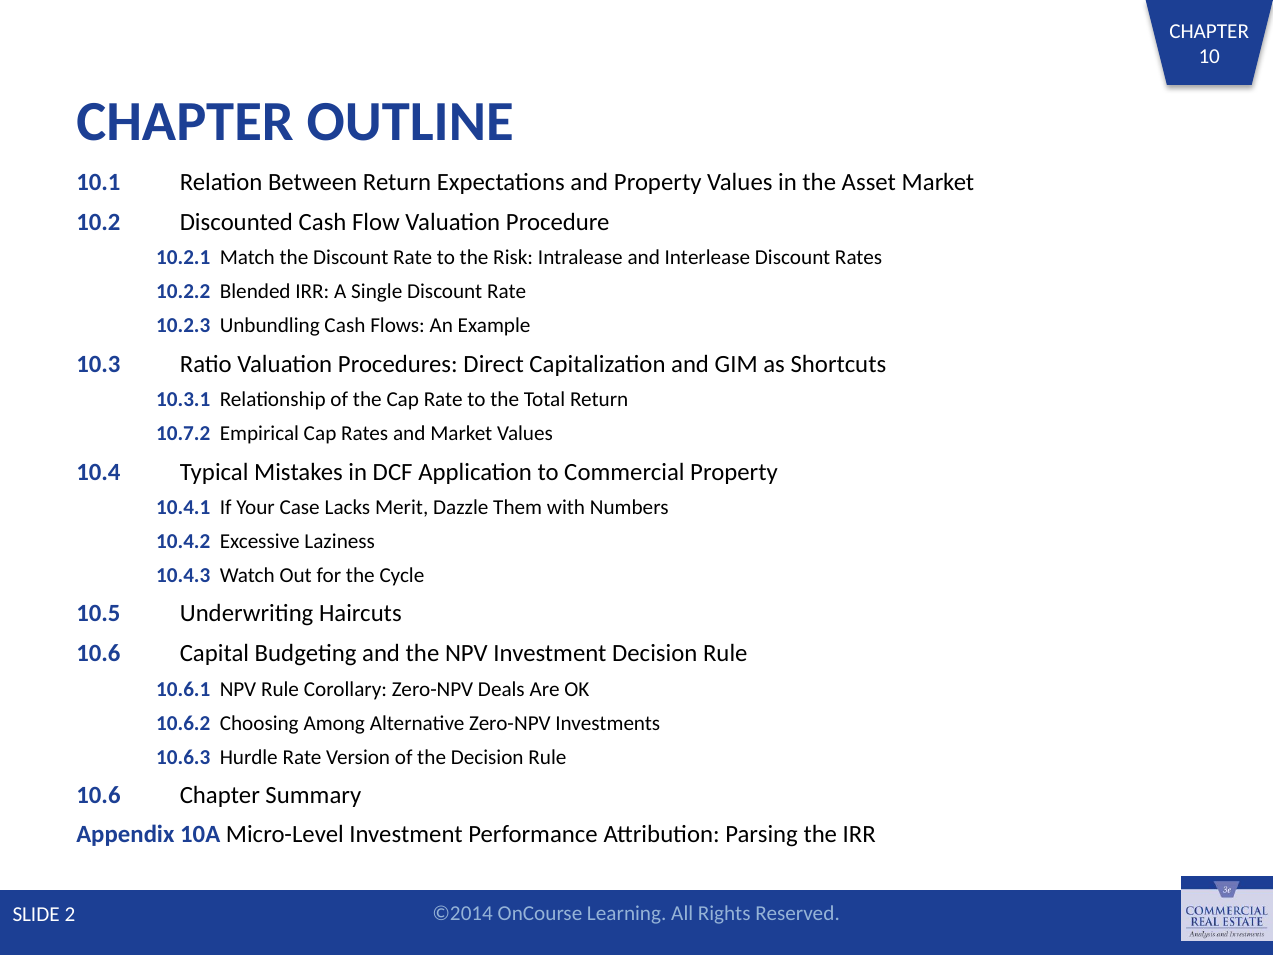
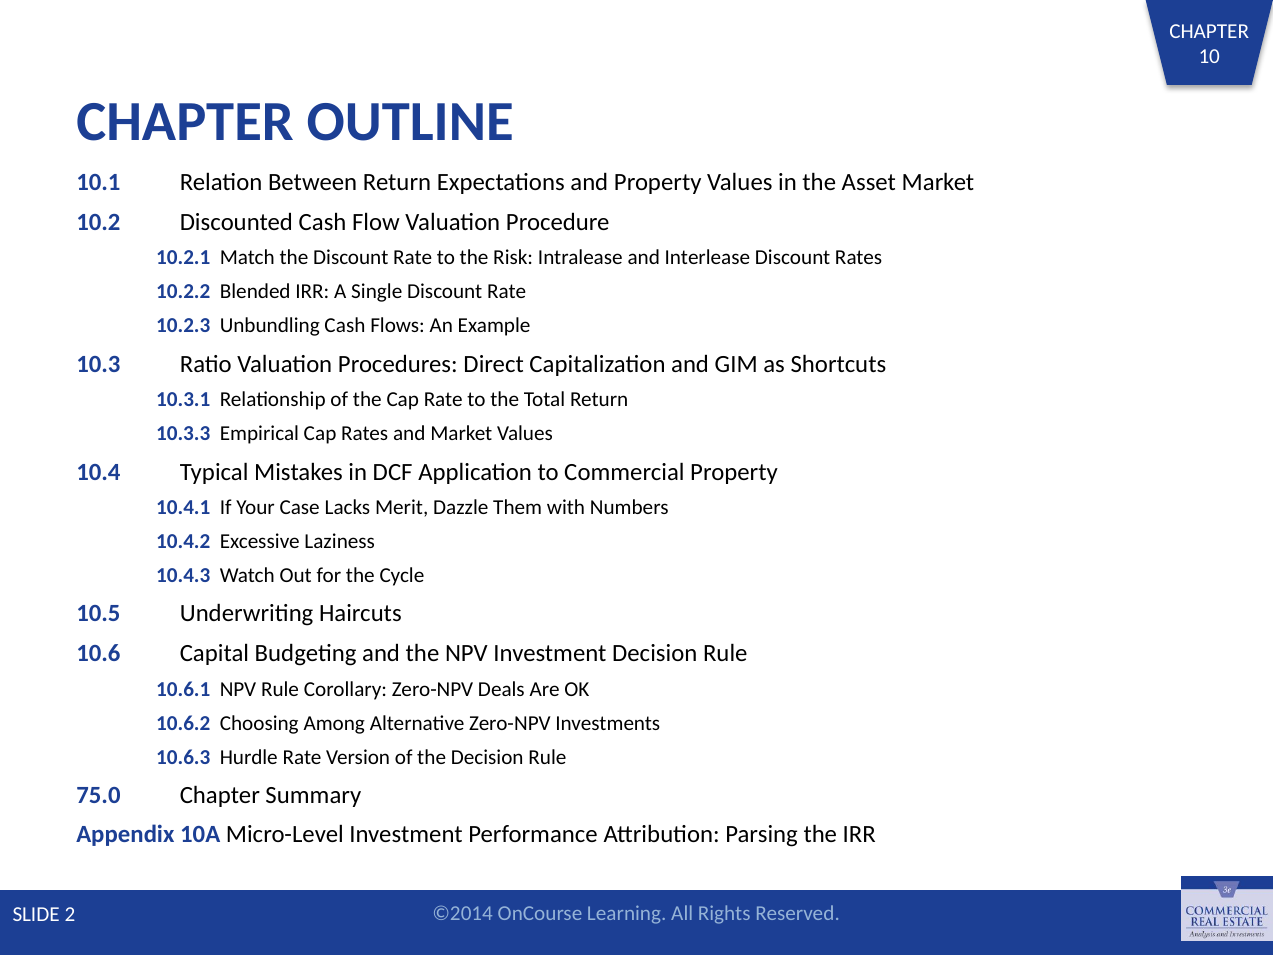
10.7.2: 10.7.2 -> 10.3.3
10.6 at (98, 795): 10.6 -> 75.0
